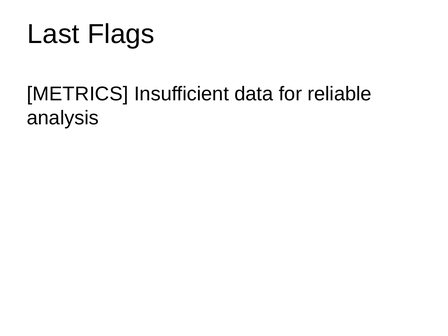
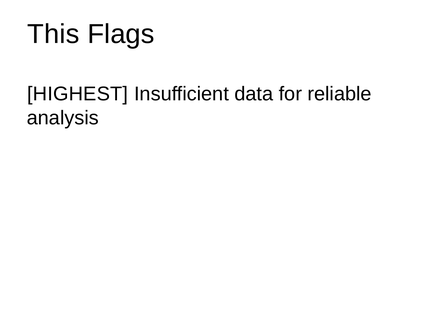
Last: Last -> This
METRICS: METRICS -> HIGHEST
